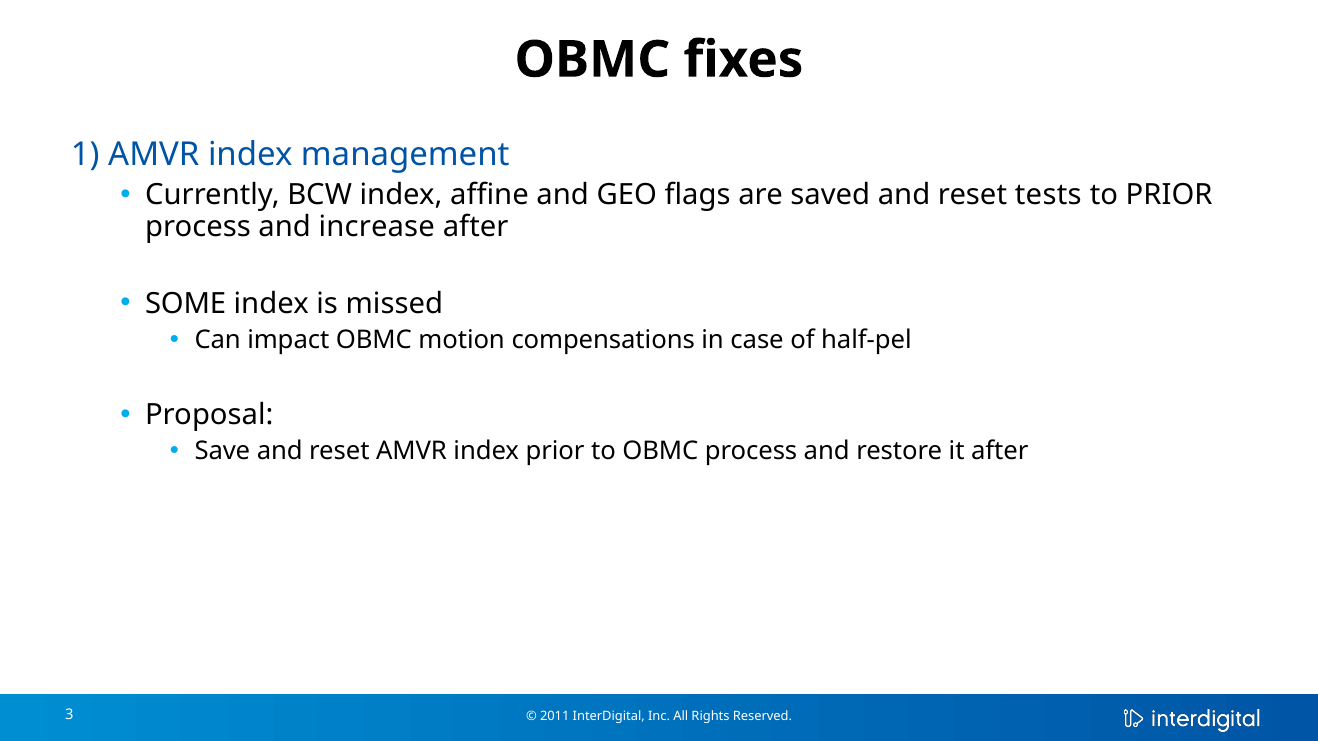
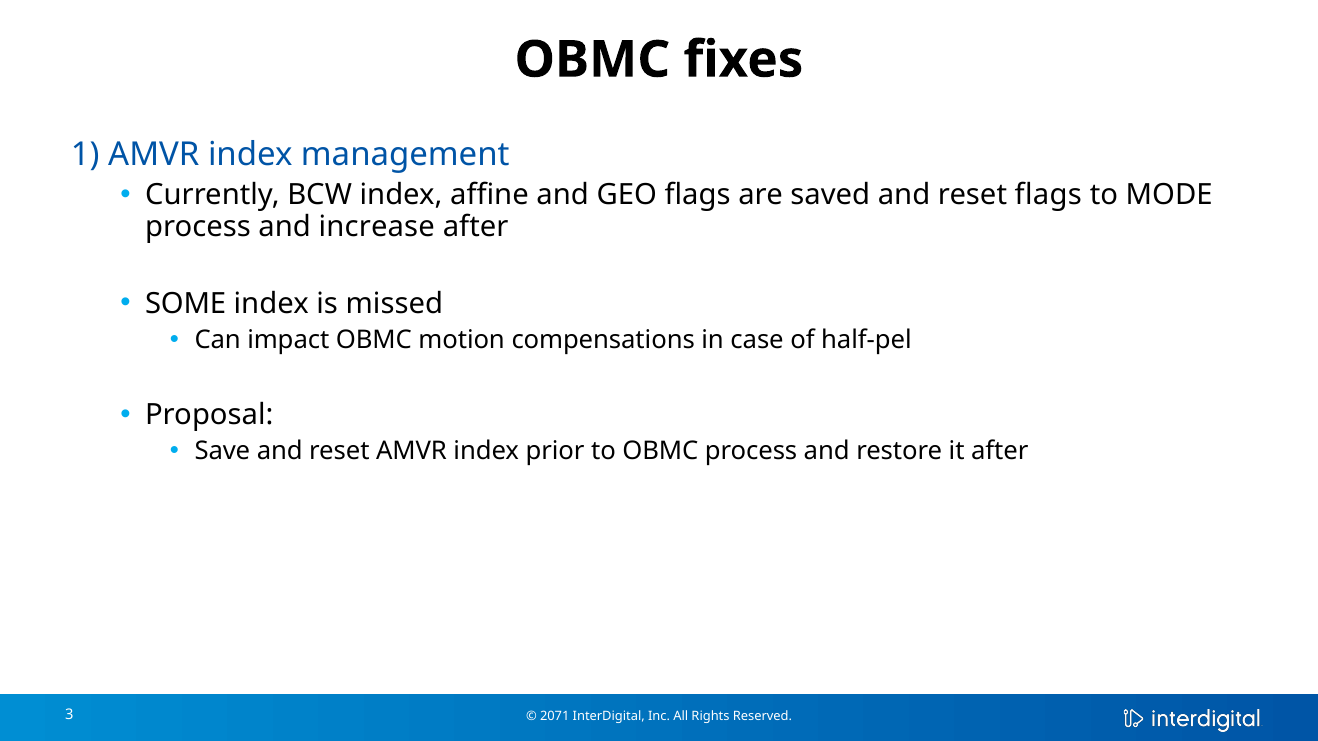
reset tests: tests -> flags
to PRIOR: PRIOR -> MODE
2011: 2011 -> 2071
